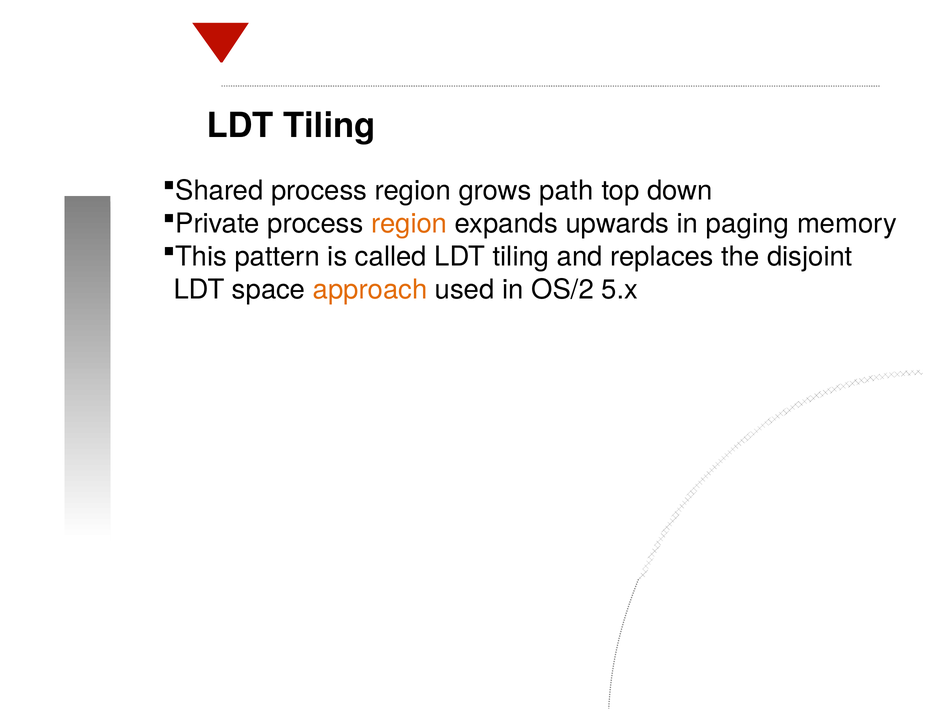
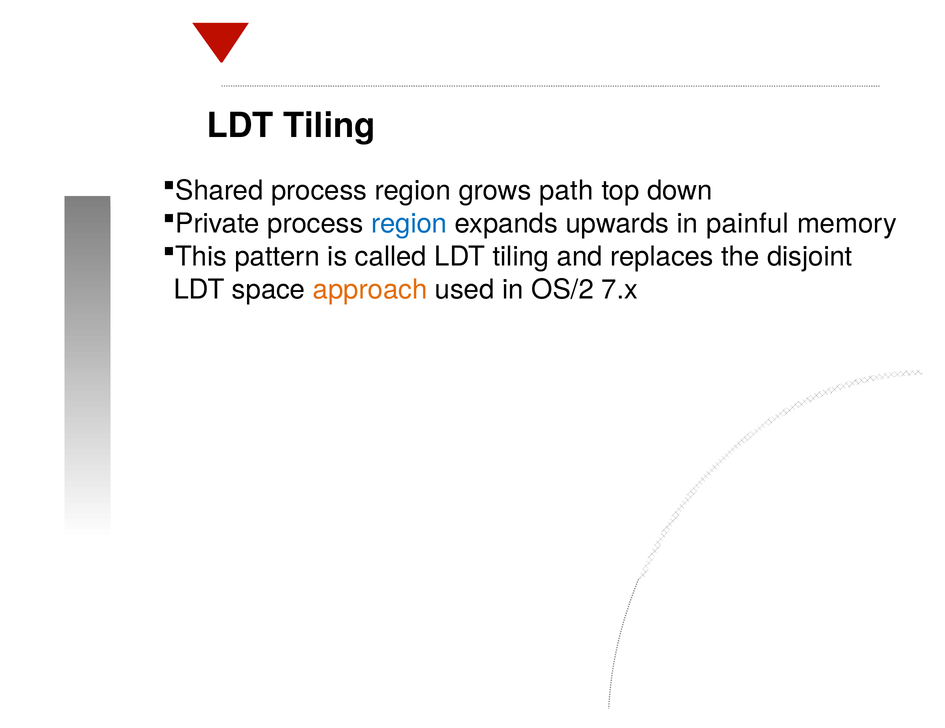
region at (409, 224) colour: orange -> blue
paging: paging -> painful
5.x: 5.x -> 7.x
